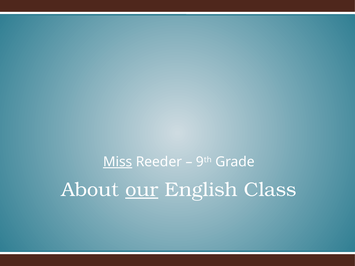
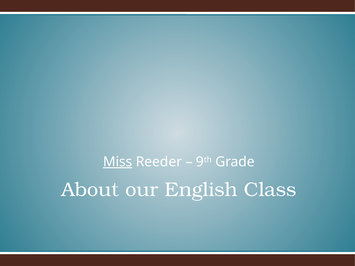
our underline: present -> none
